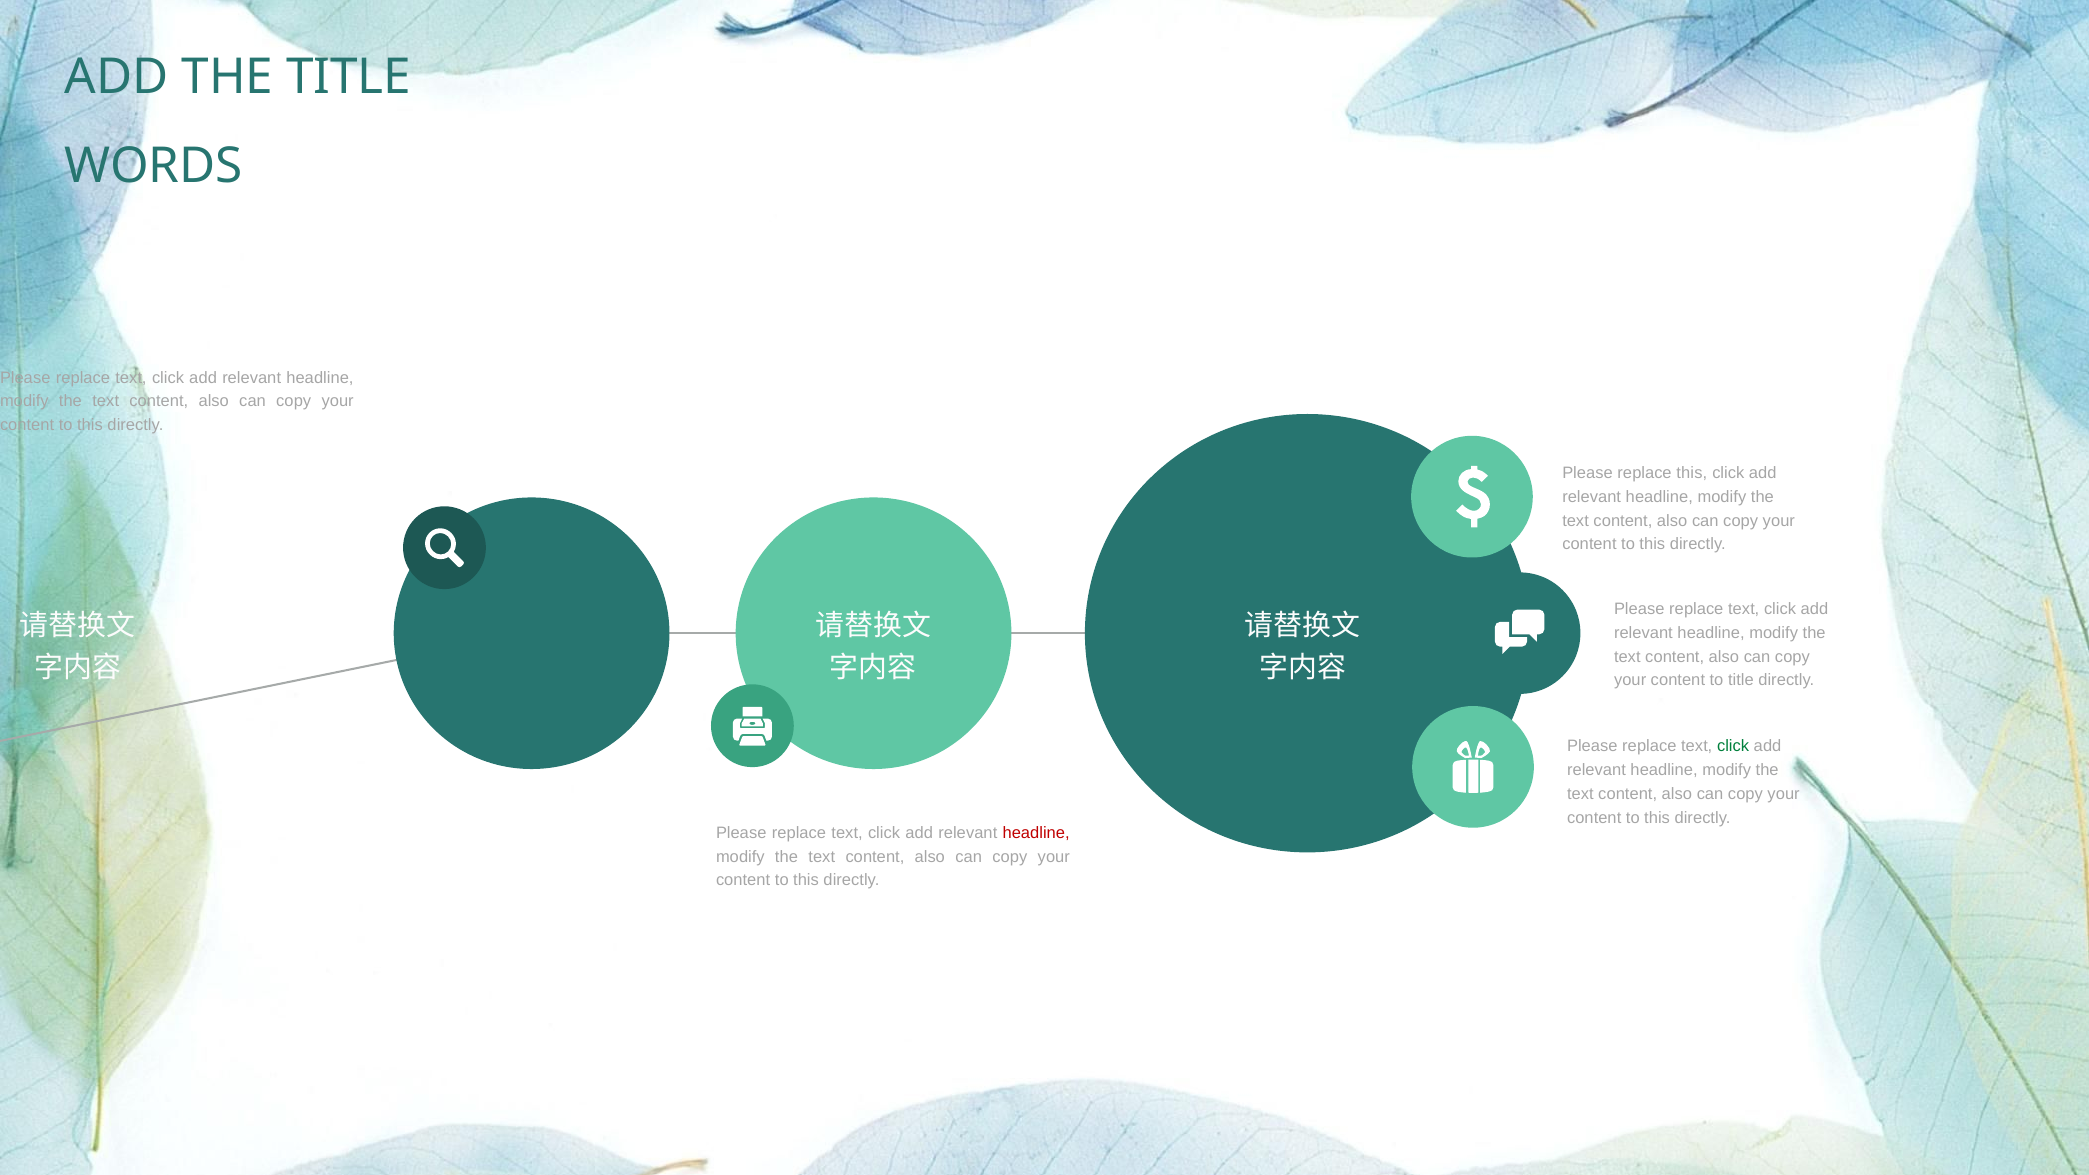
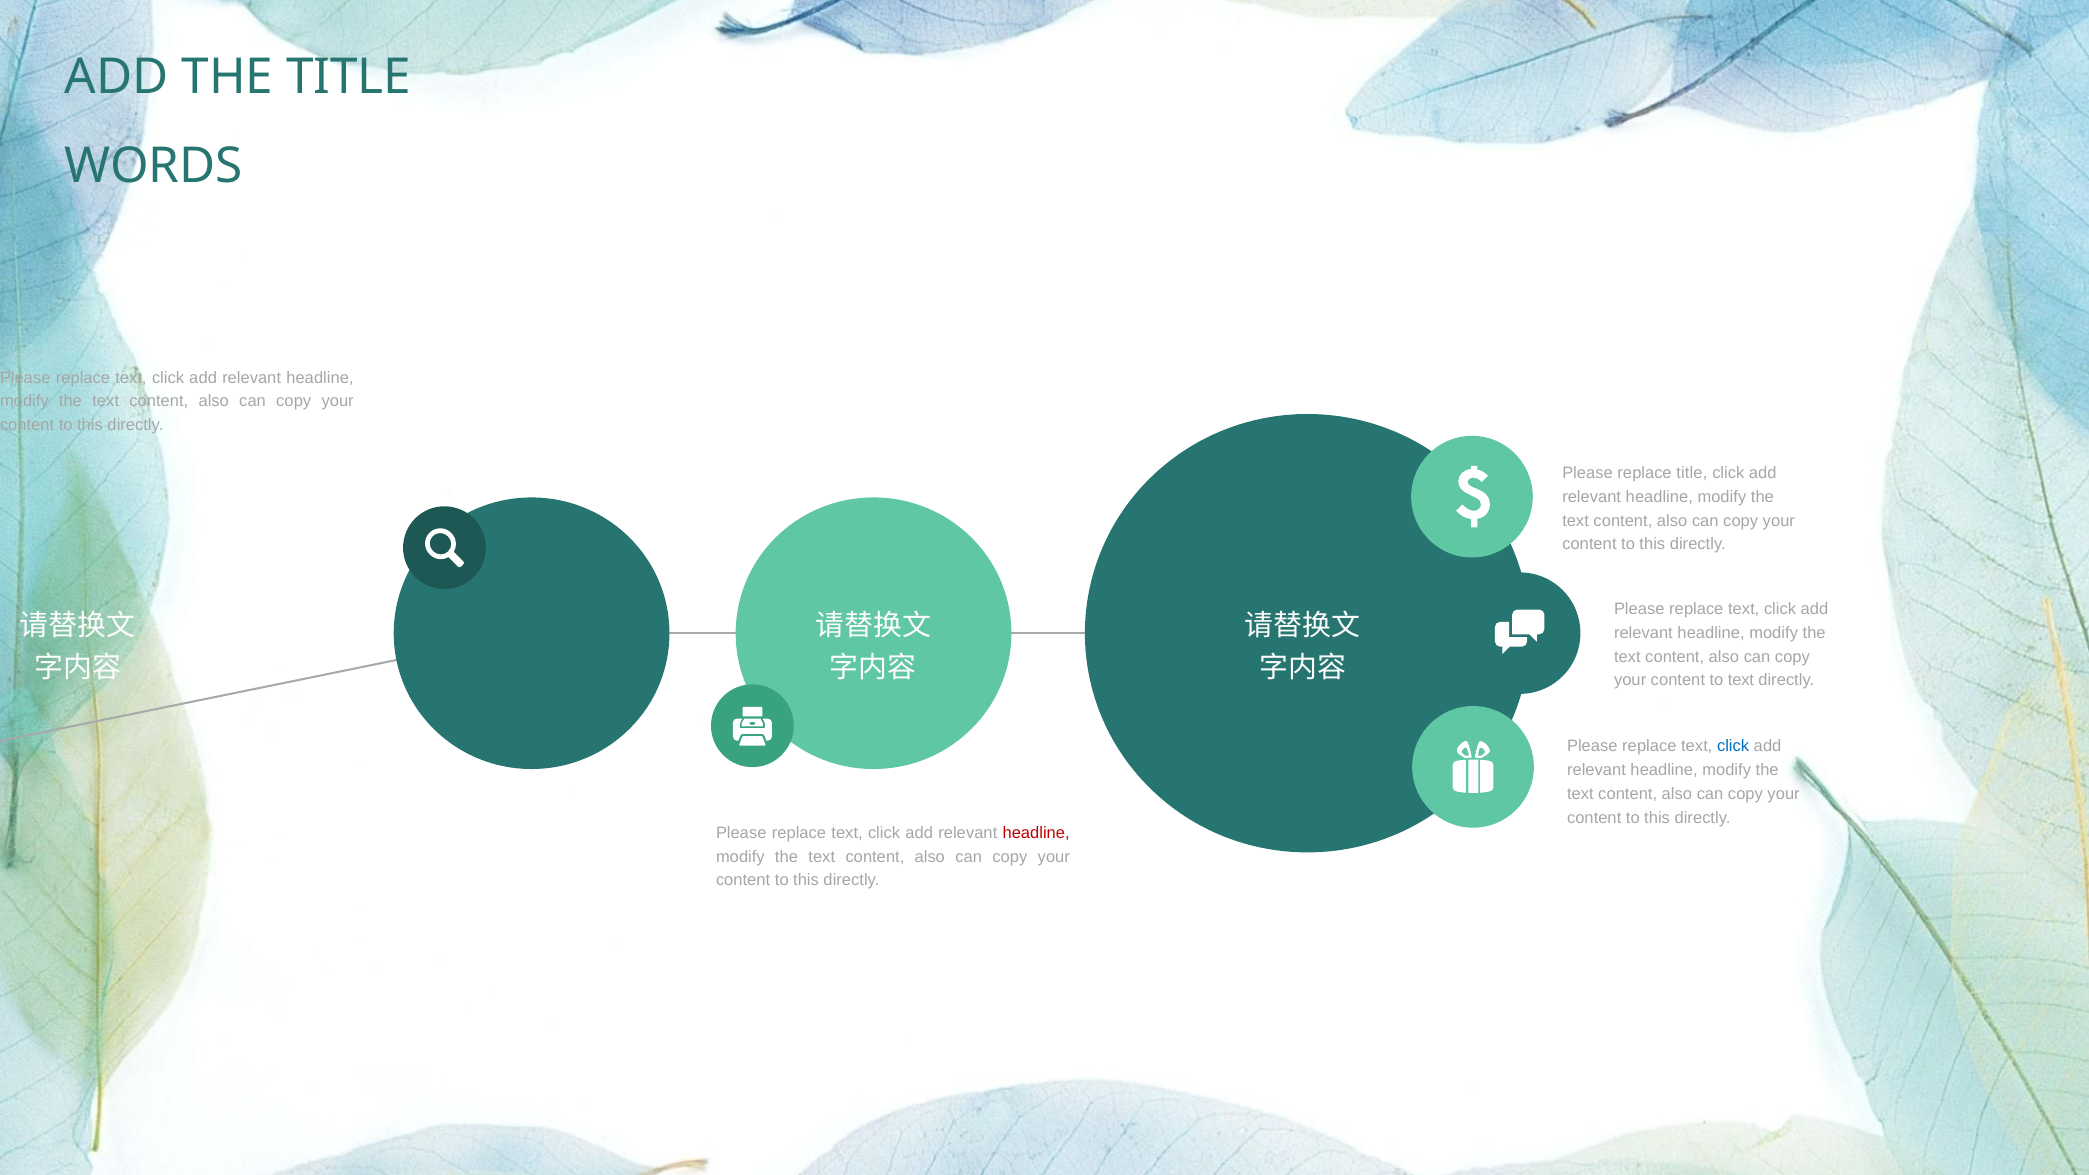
replace this: this -> title
to title: title -> text
click at (1733, 747) colour: green -> blue
